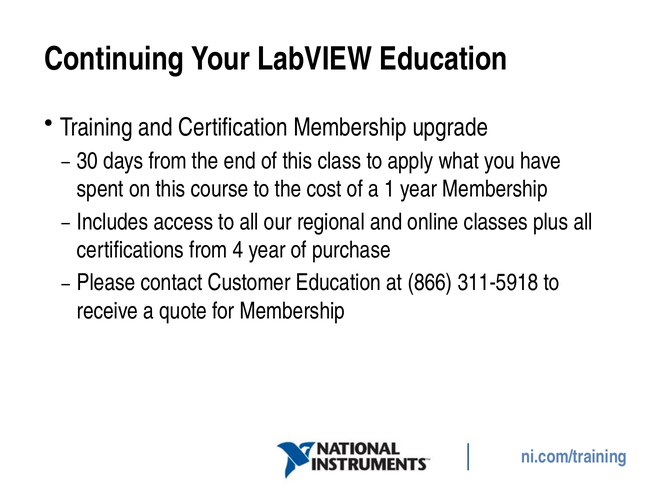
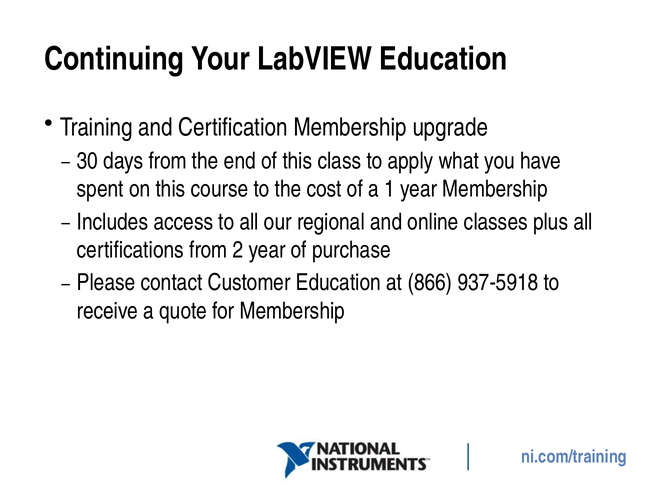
4: 4 -> 2
311-5918: 311-5918 -> 937-5918
